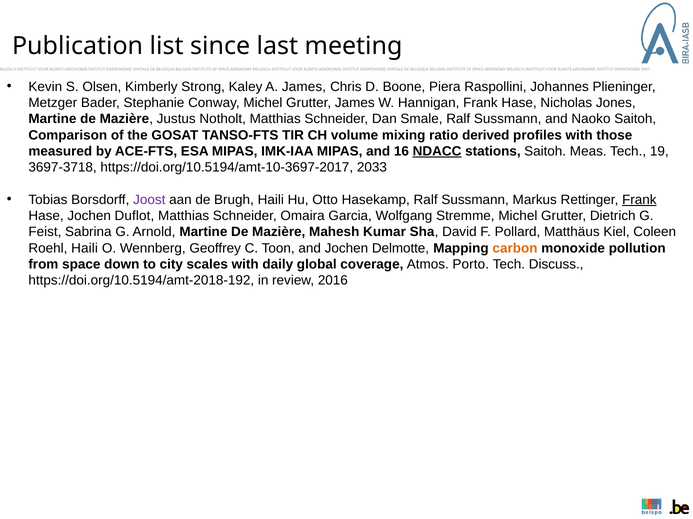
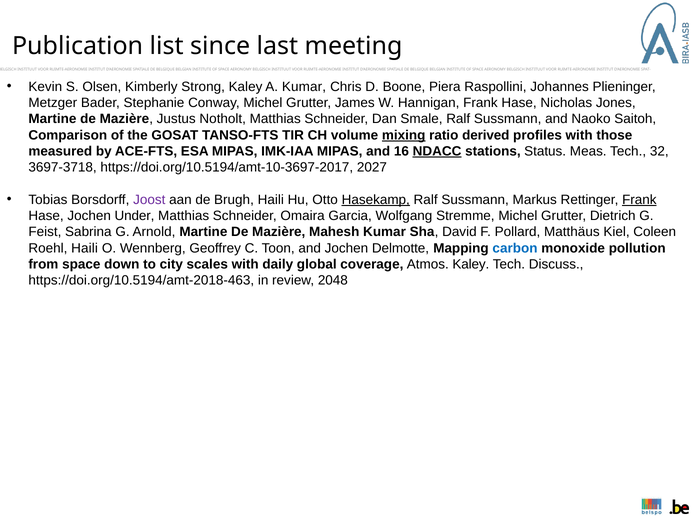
A James: James -> Kumar
mixing underline: none -> present
stations Saitoh: Saitoh -> Status
19: 19 -> 32
2033: 2033 -> 2027
Hasekamp underline: none -> present
Duflot: Duflot -> Under
carbon colour: orange -> blue
Atmos Porto: Porto -> Kaley
https://doi.org/10.5194/amt-2018-192: https://doi.org/10.5194/amt-2018-192 -> https://doi.org/10.5194/amt-2018-463
2016: 2016 -> 2048
